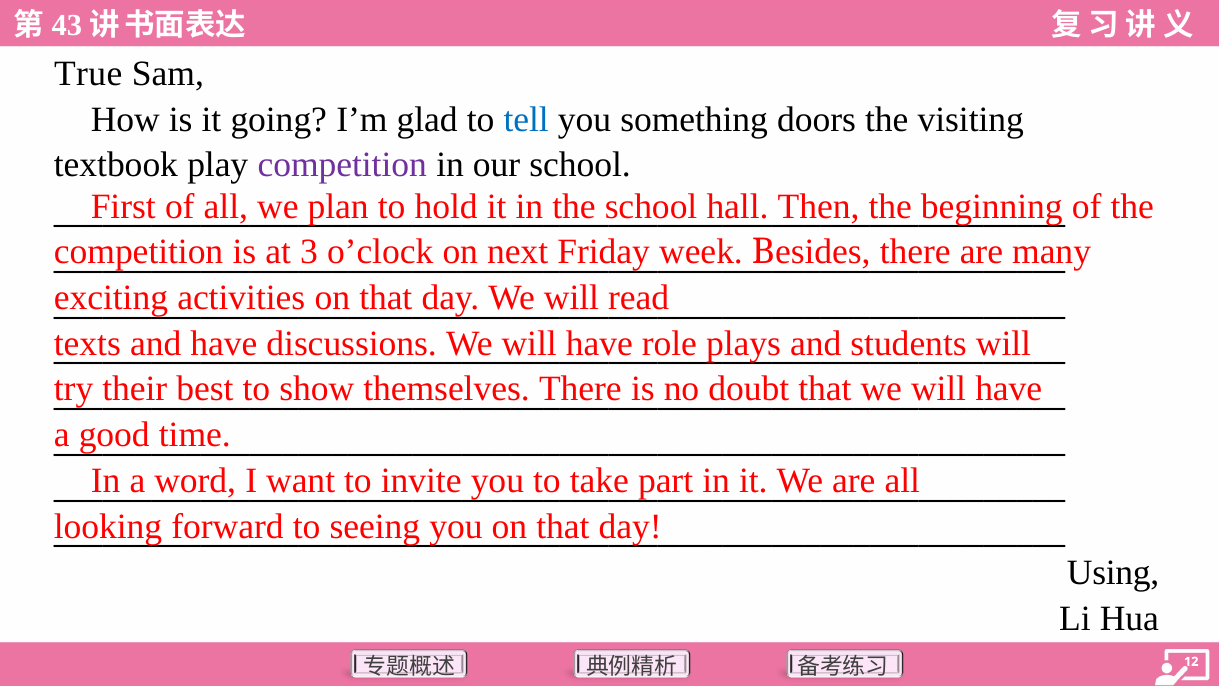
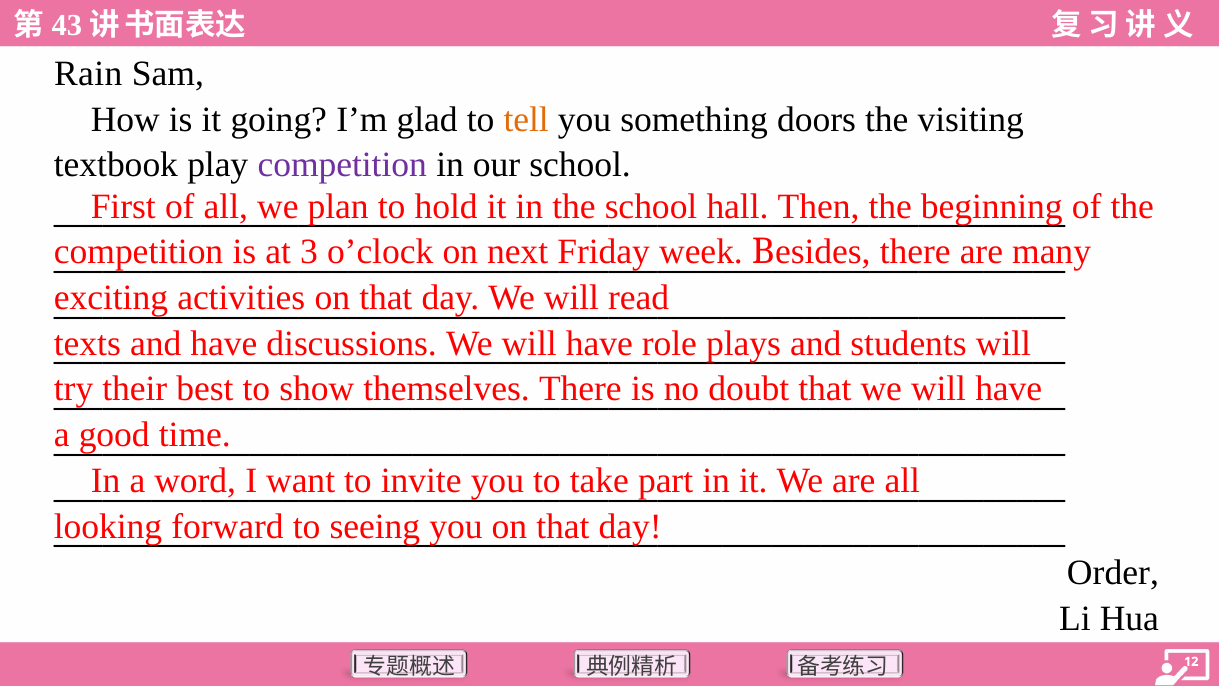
True: True -> Rain
tell colour: blue -> orange
Using: Using -> Order
